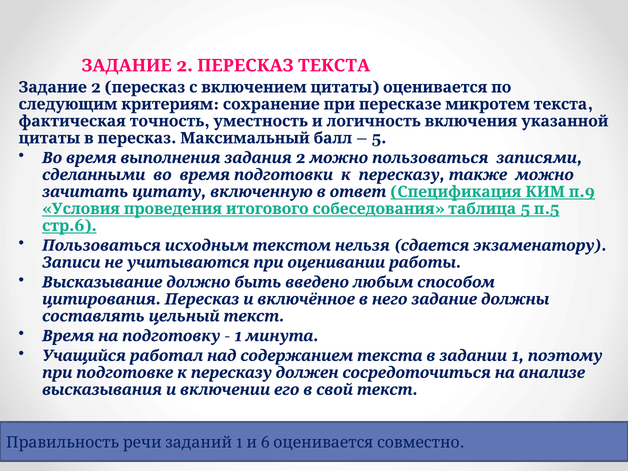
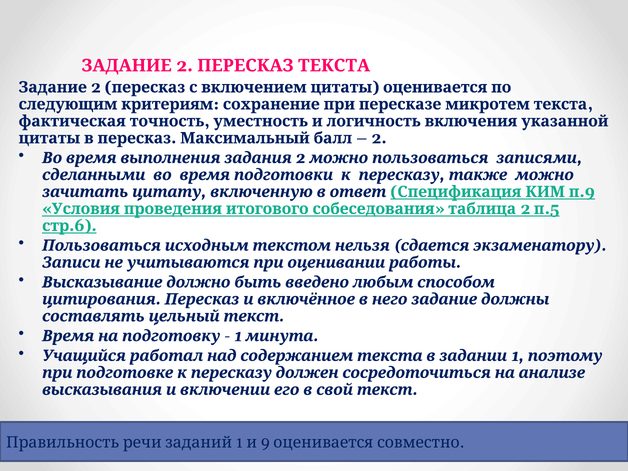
5 at (379, 138): 5 -> 2
5 at (525, 209): 5 -> 2
6: 6 -> 9
